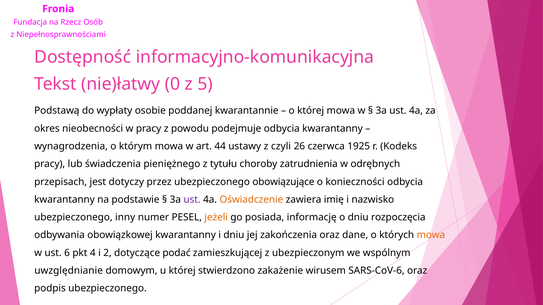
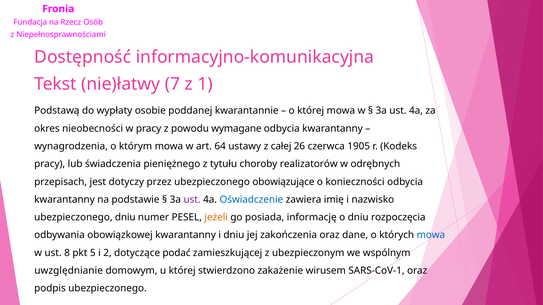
0: 0 -> 7
5: 5 -> 1
podejmuje: podejmuje -> wymagane
44: 44 -> 64
czyli: czyli -> całej
1925: 1925 -> 1905
zatrudnienia: zatrudnienia -> realizatorów
Oświadczenie colour: orange -> blue
ubezpieczonego inny: inny -> dniu
mowa at (431, 235) colour: orange -> blue
6: 6 -> 8
4: 4 -> 5
SARS-CoV-6: SARS-CoV-6 -> SARS-CoV-1
